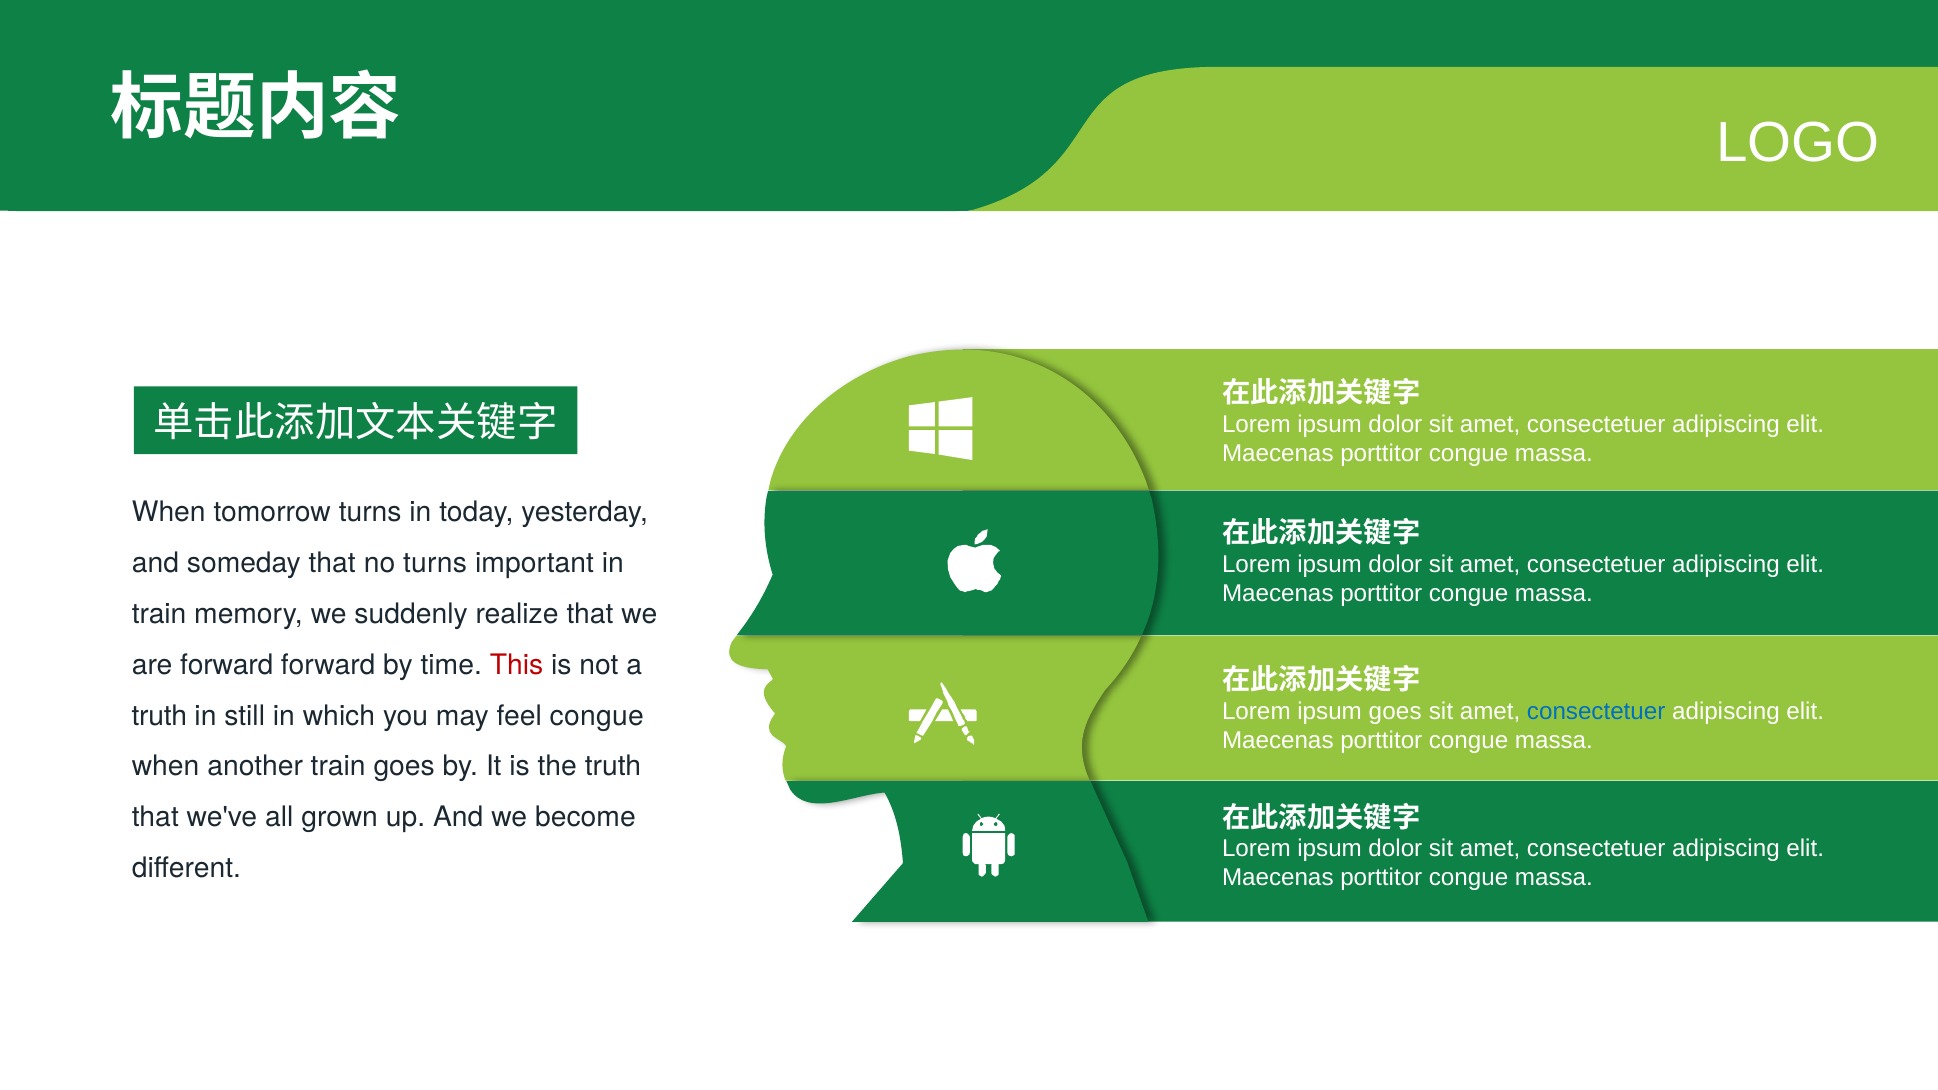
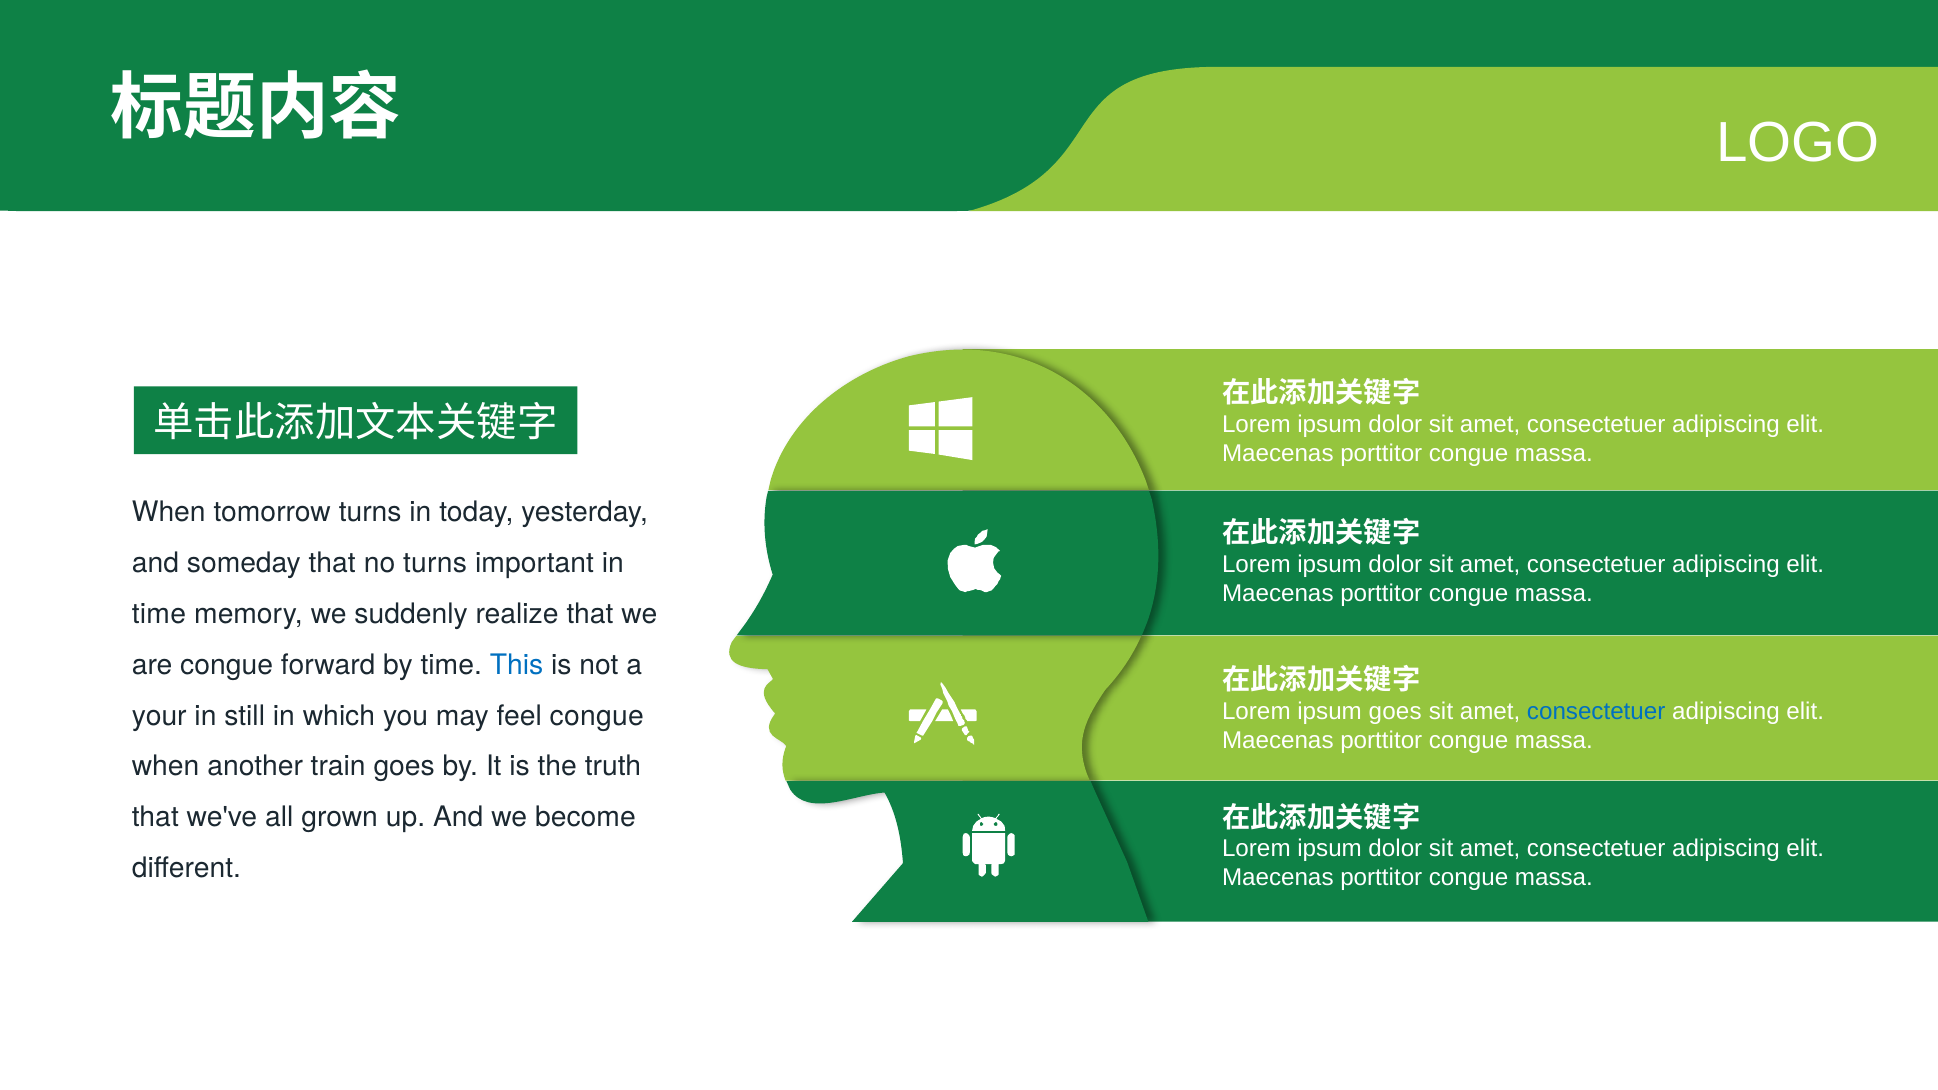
train at (159, 614): train -> time
are forward: forward -> congue
This colour: red -> blue
truth at (159, 716): truth -> your
